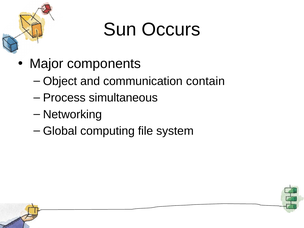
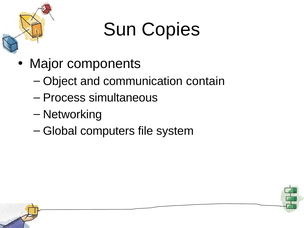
Occurs: Occurs -> Copies
computing: computing -> computers
